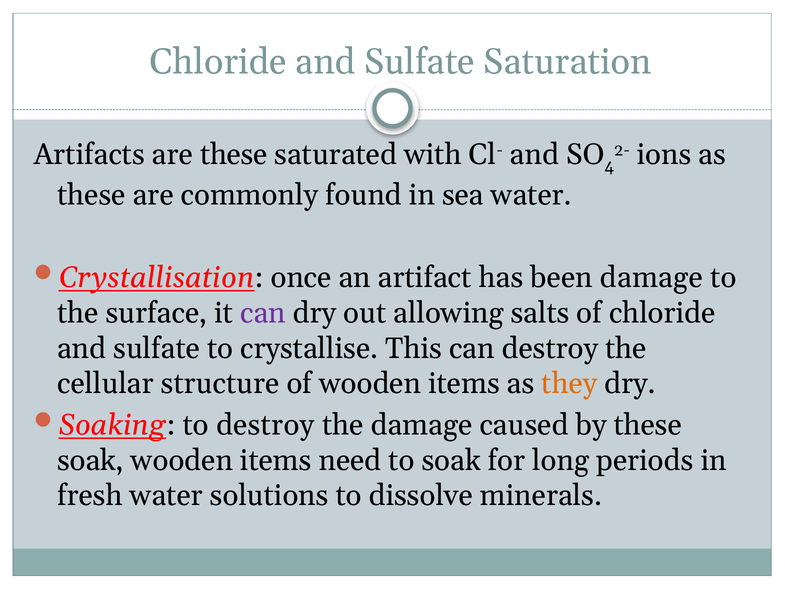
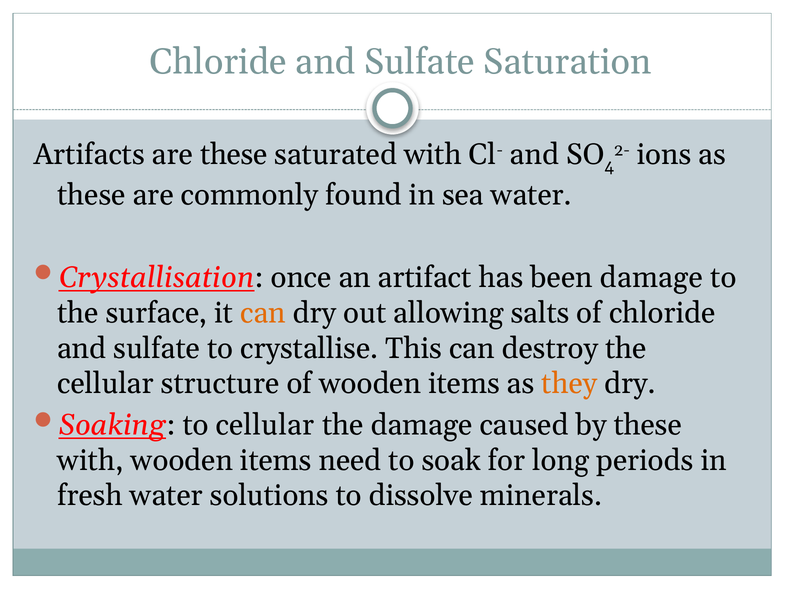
can at (263, 313) colour: purple -> orange
to destroy: destroy -> cellular
soak at (91, 460): soak -> with
